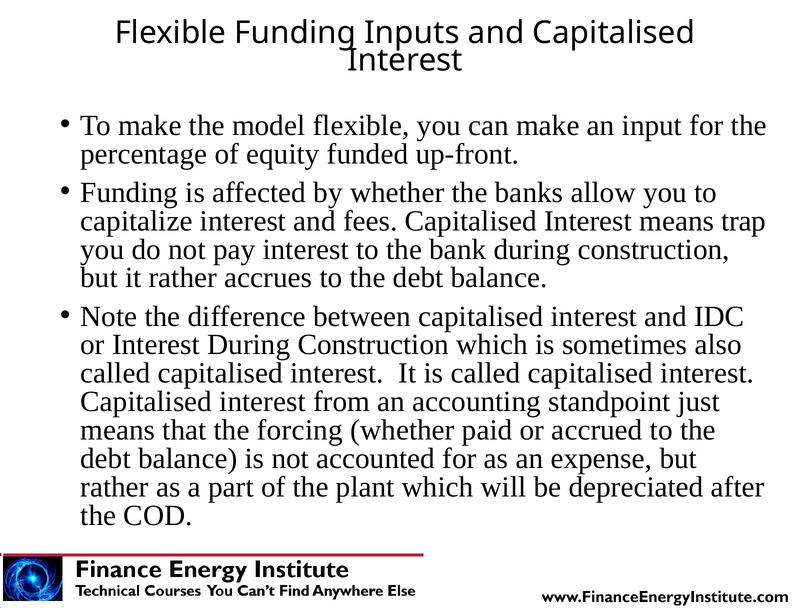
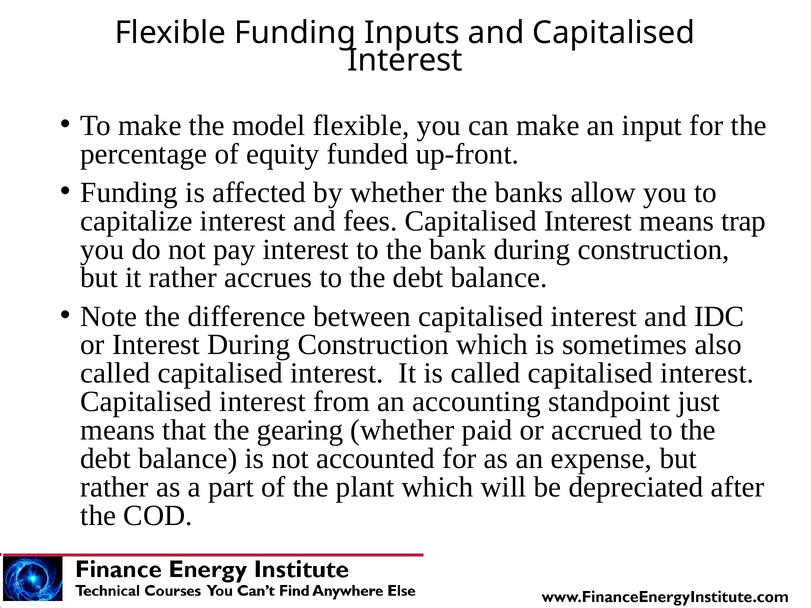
forcing: forcing -> gearing
